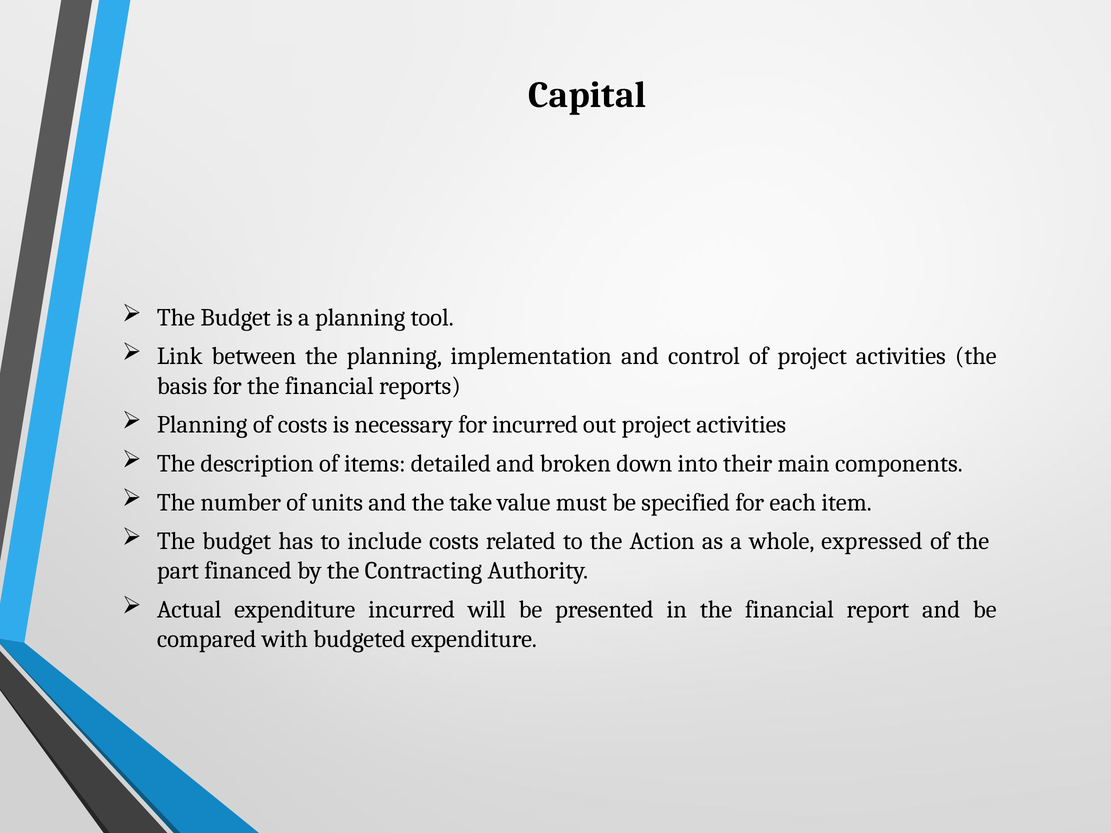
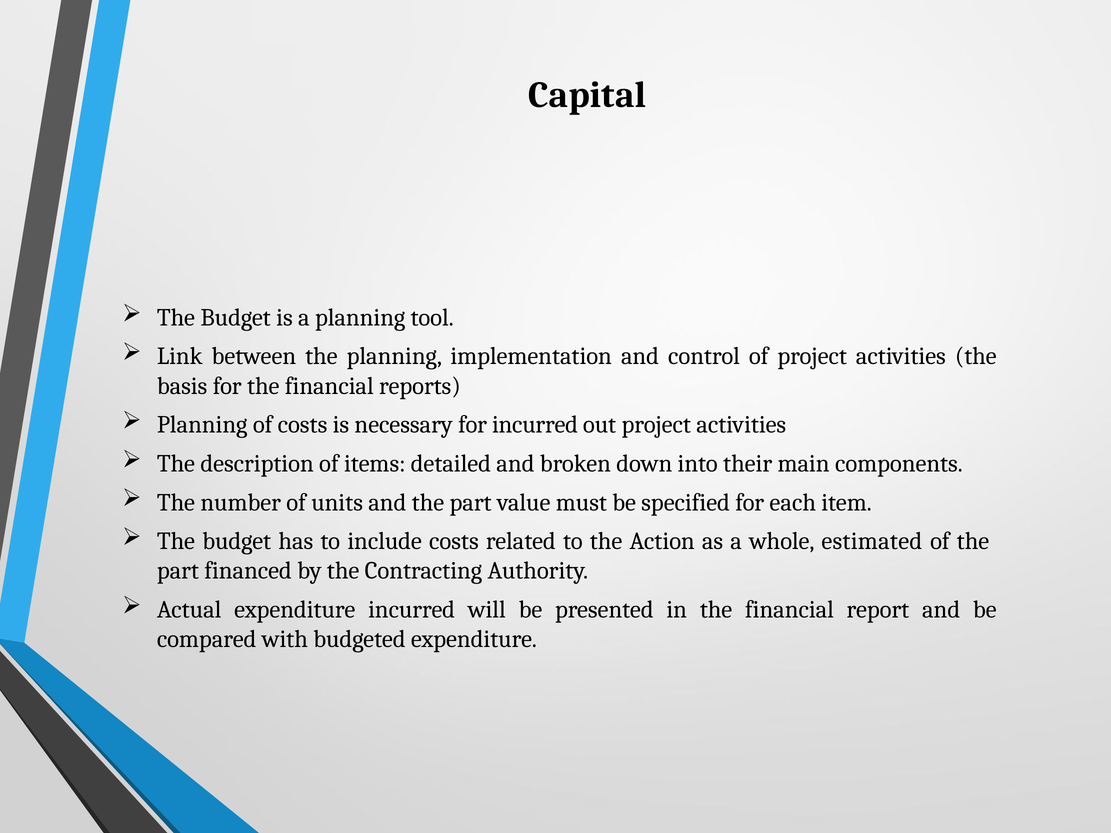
and the take: take -> part
expressed: expressed -> estimated
